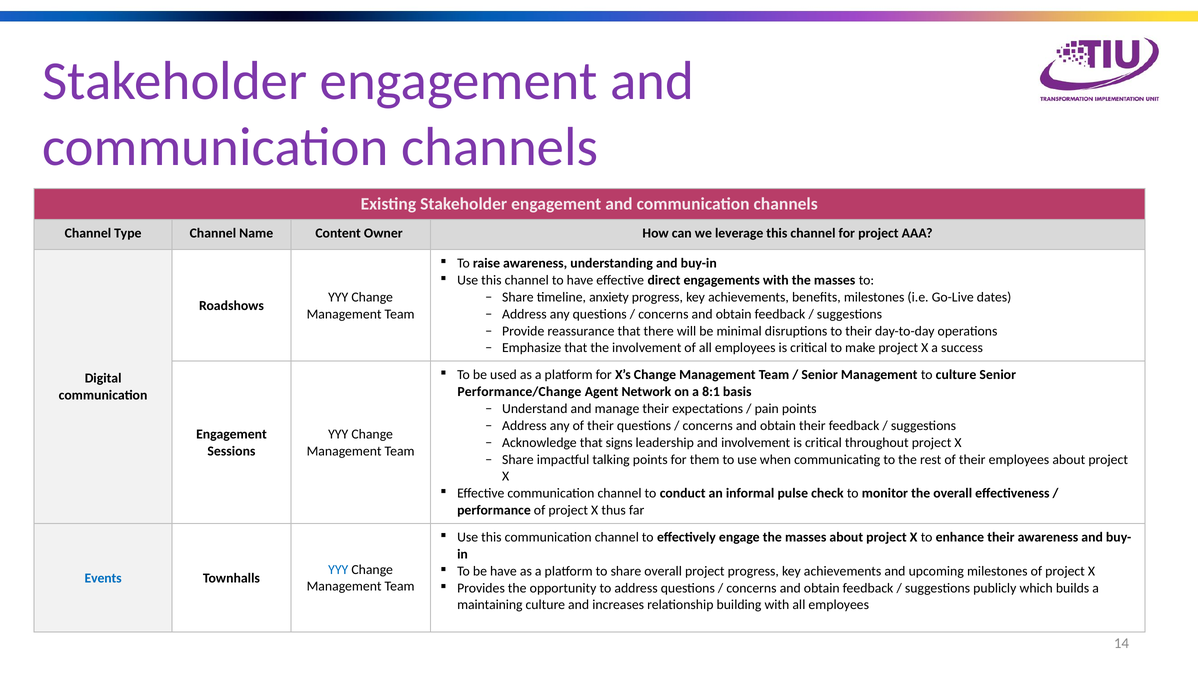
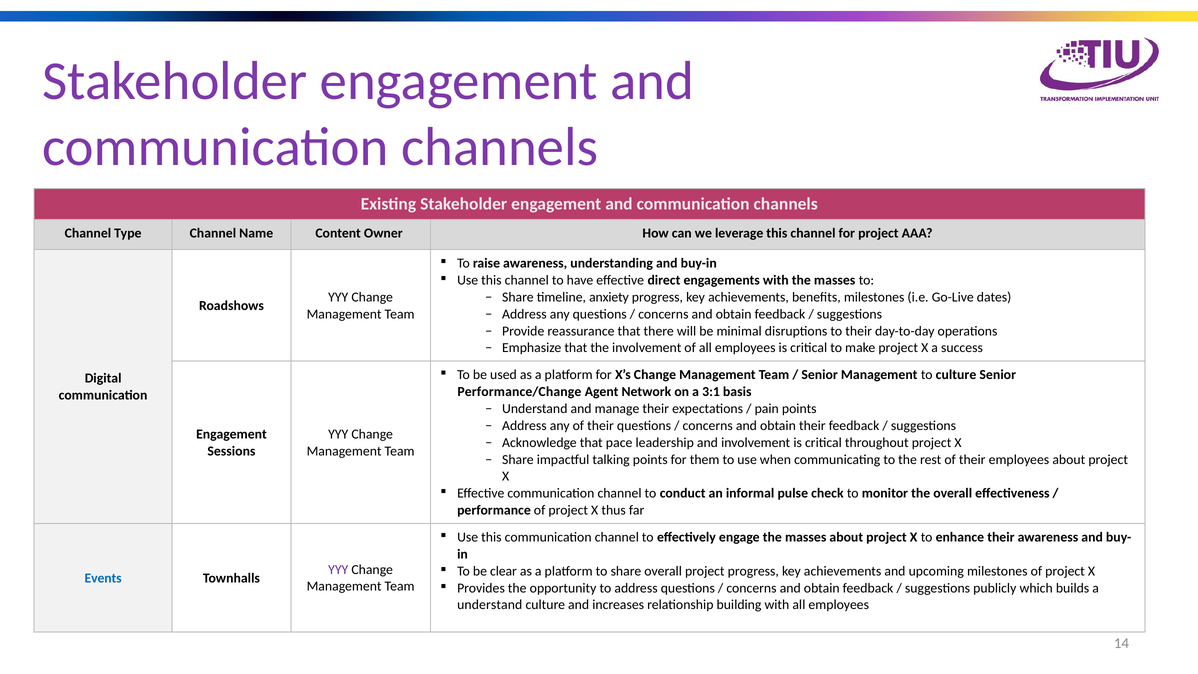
8:1: 8:1 -> 3:1
signs: signs -> pace
YYY at (338, 569) colour: blue -> purple
be have: have -> clear
maintaining at (490, 605): maintaining -> understand
